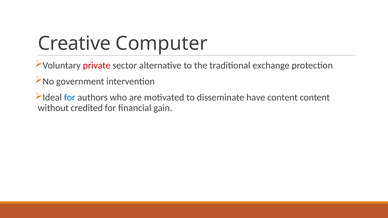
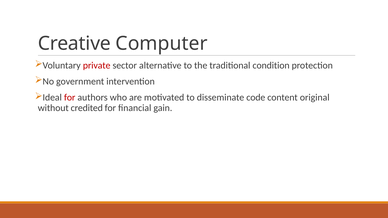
exchange: exchange -> condition
for at (70, 98) colour: blue -> red
have: have -> code
content content: content -> original
